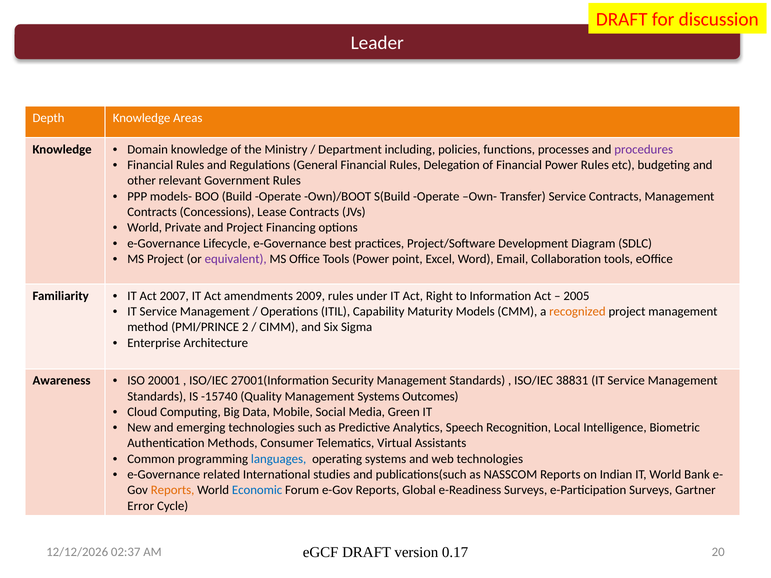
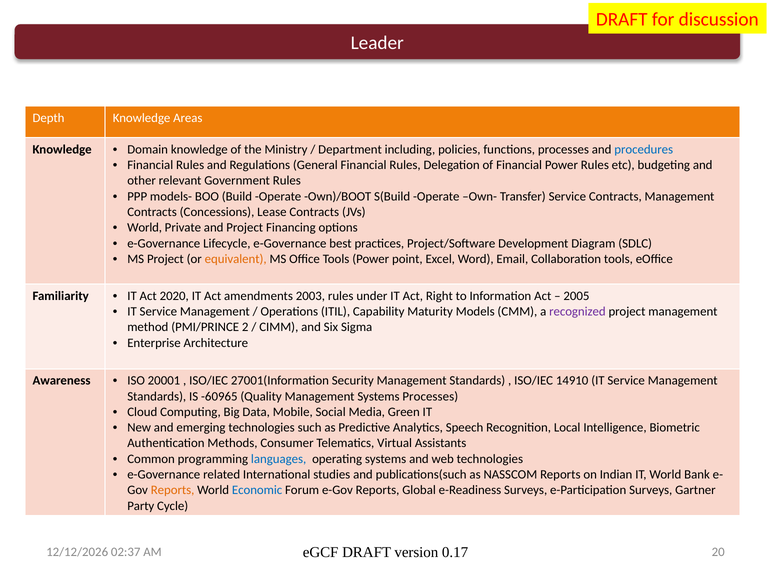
procedures colour: purple -> blue
equivalent colour: purple -> orange
2007: 2007 -> 2020
2009: 2009 -> 2003
recognized colour: orange -> purple
38831: 38831 -> 14910
-15740: -15740 -> -60965
Systems Outcomes: Outcomes -> Processes
Error: Error -> Party
